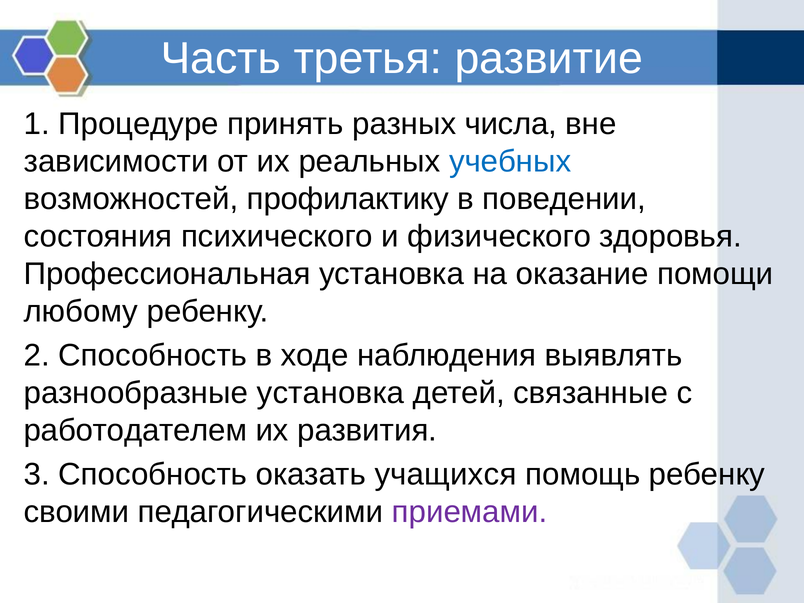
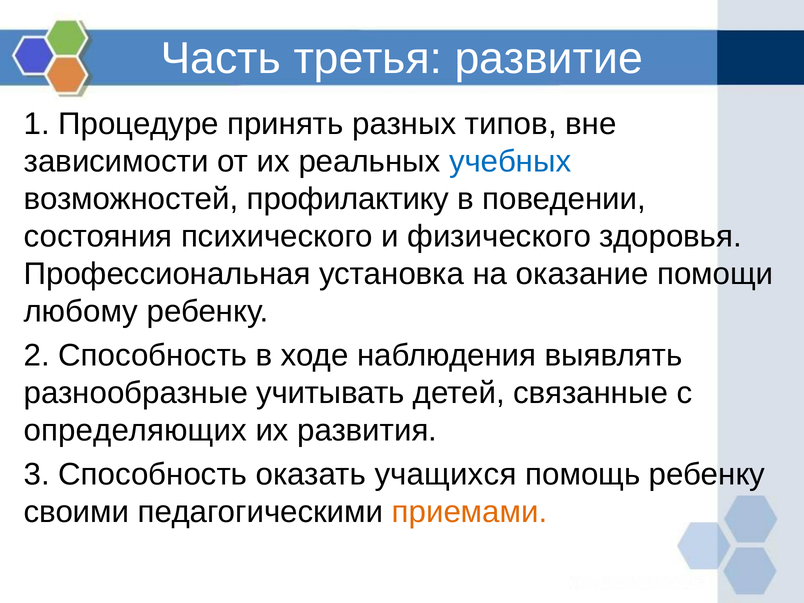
числа: числа -> типов
разнообразные установка: установка -> учитывать
работодателем: работодателем -> определяющих
приемами colour: purple -> orange
